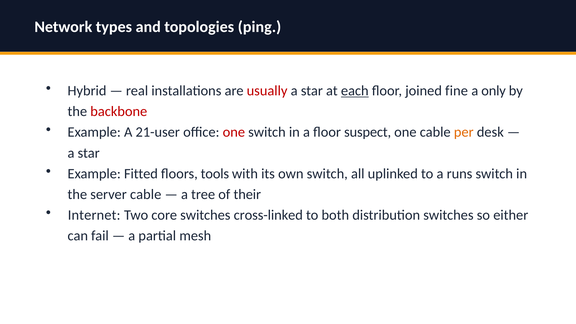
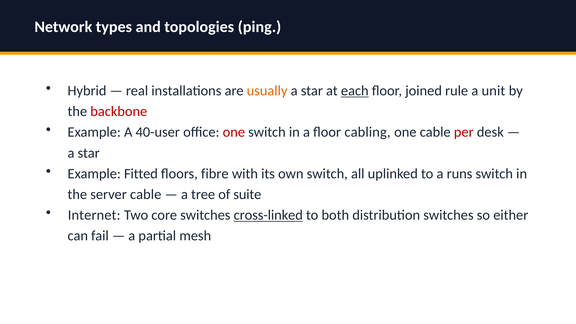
usually colour: red -> orange
fine: fine -> rule
only: only -> unit
21-user: 21-user -> 40-user
suspect: suspect -> cabling
per colour: orange -> red
tools: tools -> fibre
their: their -> suite
cross-linked underline: none -> present
